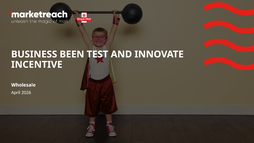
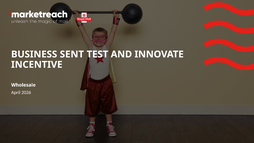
BEEN: BEEN -> SENT
